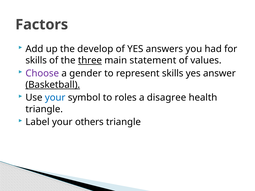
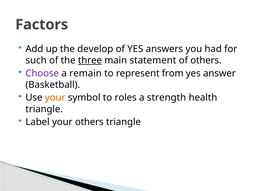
skills at (36, 60): skills -> such
of values: values -> others
gender: gender -> remain
represent skills: skills -> from
Basketball underline: present -> none
your at (55, 98) colour: blue -> orange
disagree: disagree -> strength
